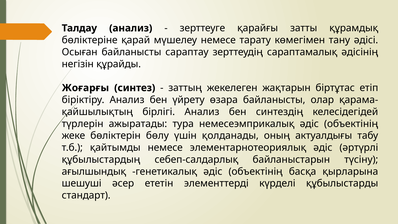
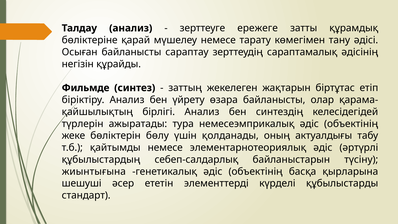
қарайғы: қарайғы -> ережеге
Жоғарғы: Жоғарғы -> Фильмде
ағылшындық: ағылшындық -> жиынтығына
